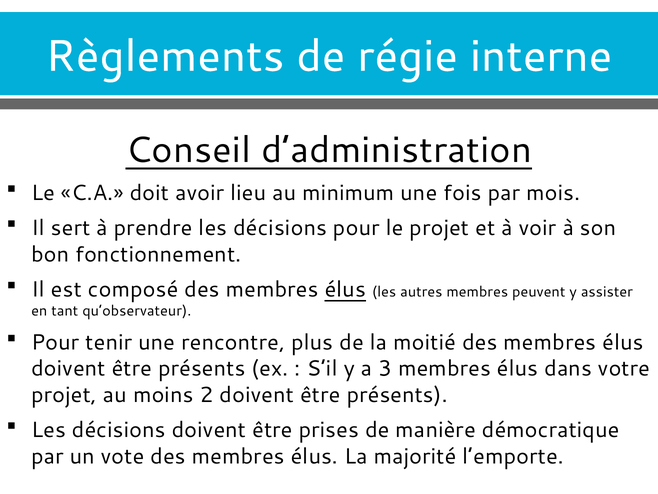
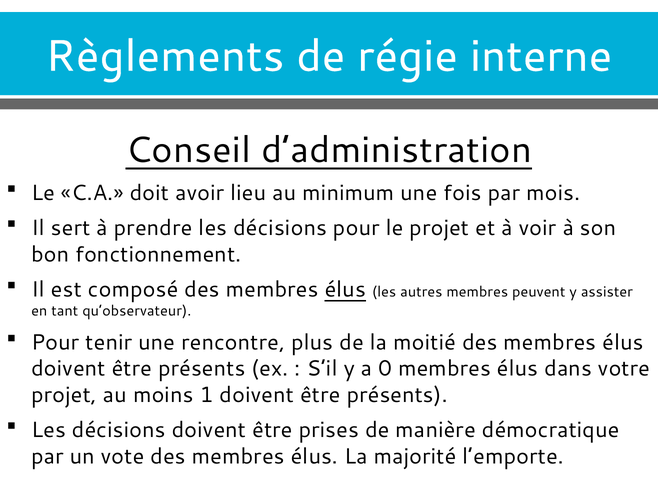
3: 3 -> 0
2: 2 -> 1
